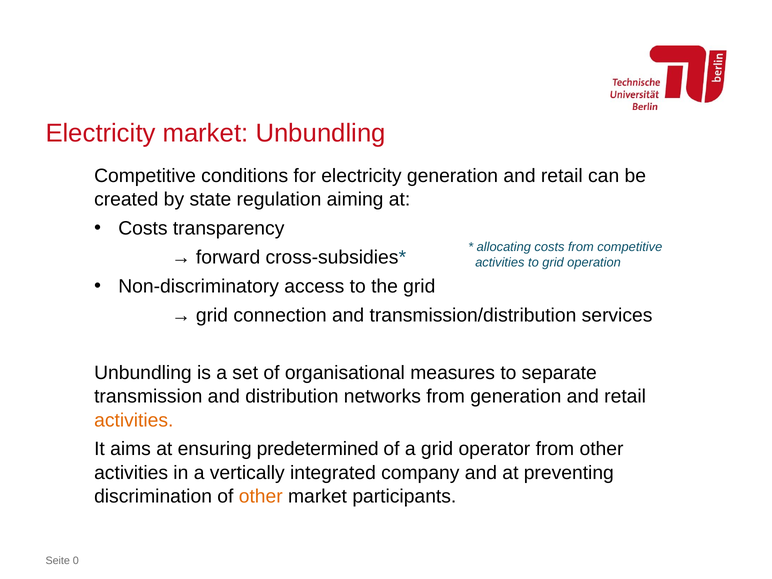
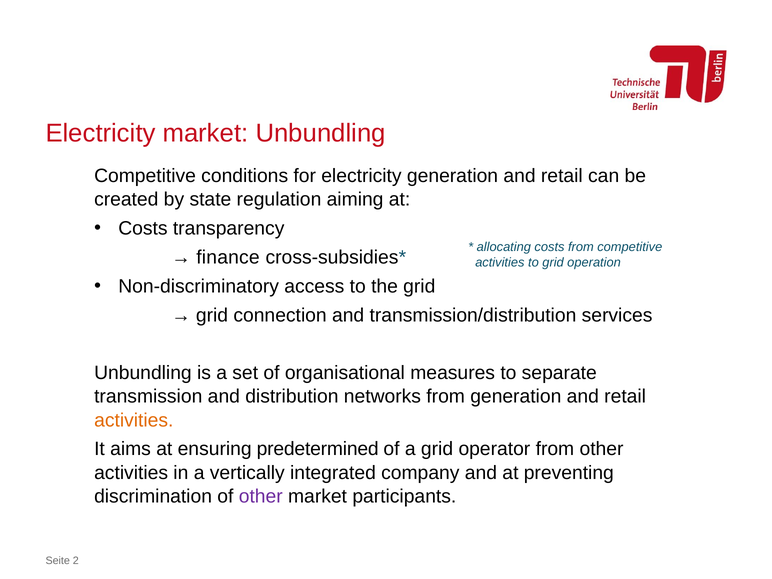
forward: forward -> finance
other at (261, 496) colour: orange -> purple
0: 0 -> 2
